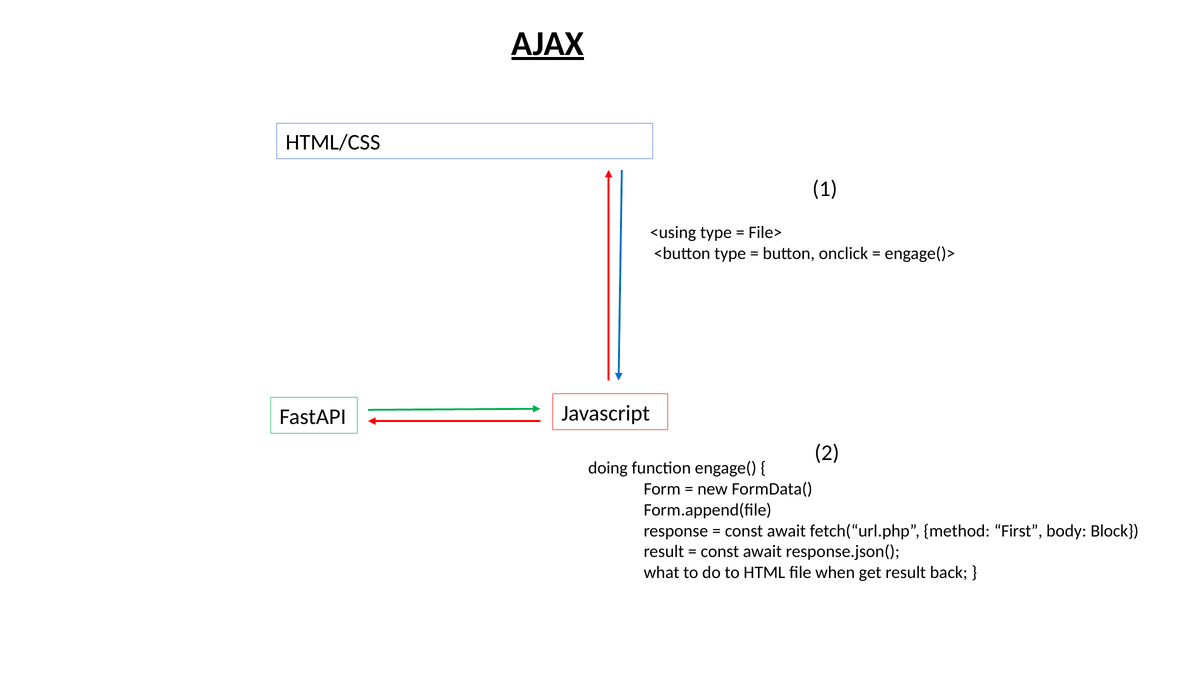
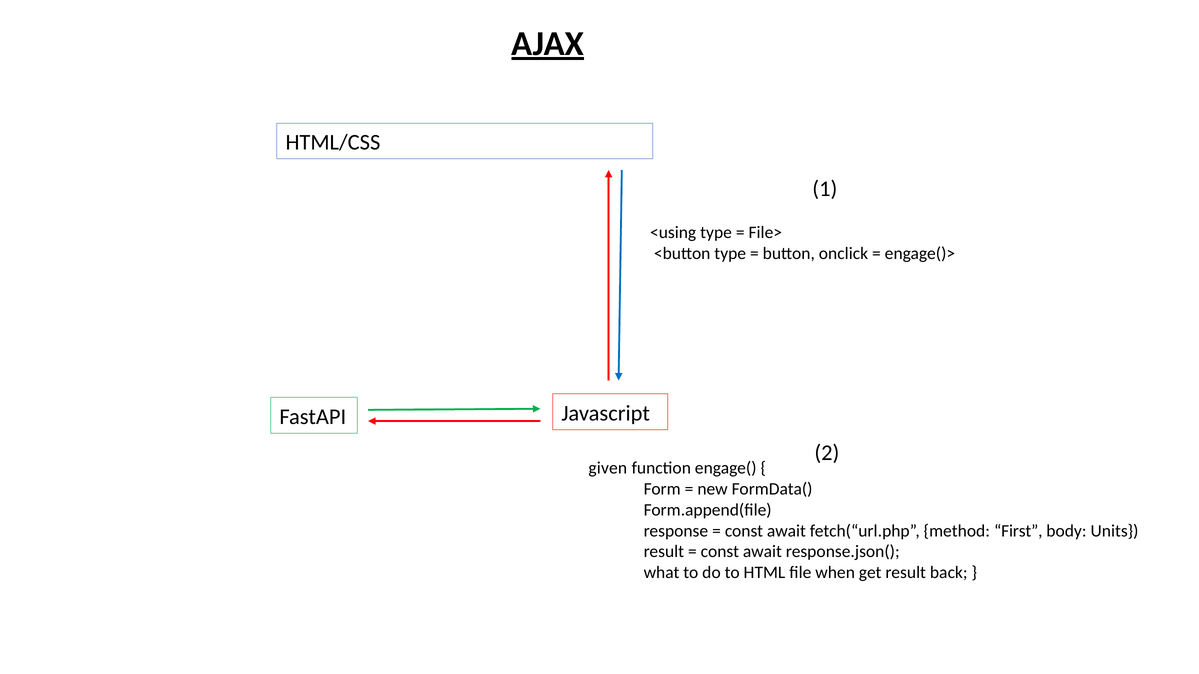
doing: doing -> given
Block: Block -> Units
